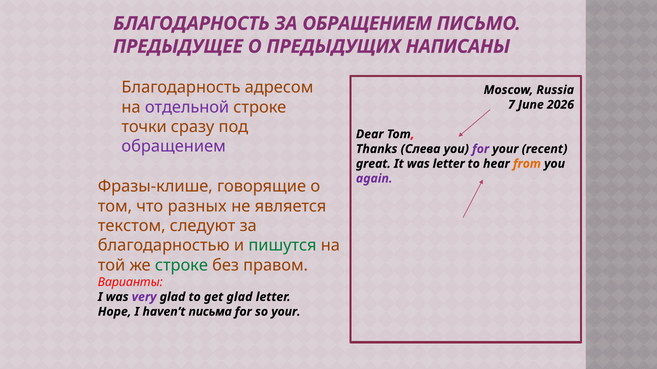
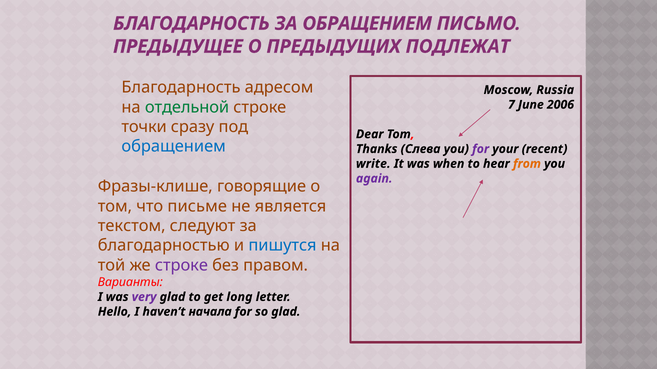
НАПИСАНЫ: НАПИСАНЫ -> ПОДЛЕЖАТ
отдельной colour: purple -> green
2026: 2026 -> 2006
обращением at (174, 147) colour: purple -> blue
great: great -> write
was letter: letter -> when
разных: разных -> письме
пишутся colour: green -> blue
строке at (181, 266) colour: green -> purple
get glad: glad -> long
Hope: Hope -> Hello
письма: письма -> начала
so your: your -> glad
